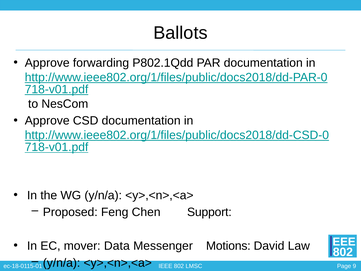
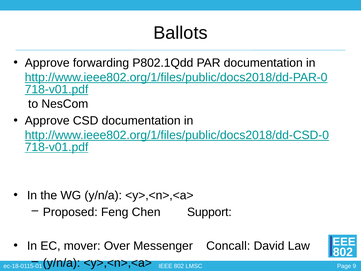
Data: Data -> Over
Motions: Motions -> Concall
